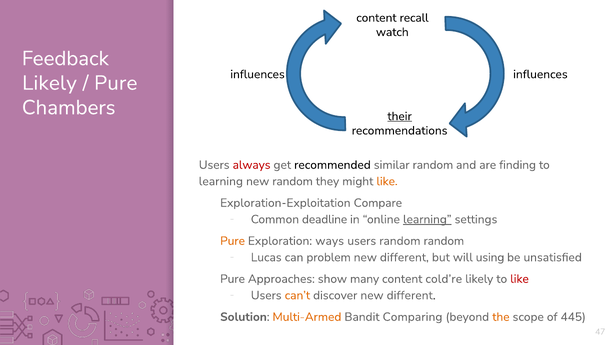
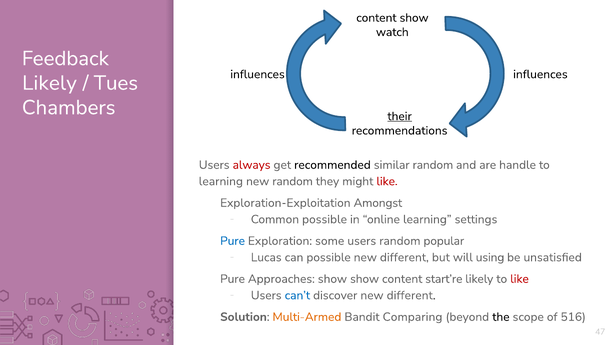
content recall: recall -> show
Pure at (116, 83): Pure -> Tues
finding: finding -> handle
like at (387, 182) colour: orange -> red
Compare: Compare -> Amongst
Common deadline: deadline -> possible
learning at (427, 220) underline: present -> none
Pure at (233, 241) colour: orange -> blue
ways: ways -> some
random random: random -> popular
can problem: problem -> possible
show many: many -> show
cold’re: cold’re -> start’re
can’t colour: orange -> blue
the colour: orange -> black
445: 445 -> 516
